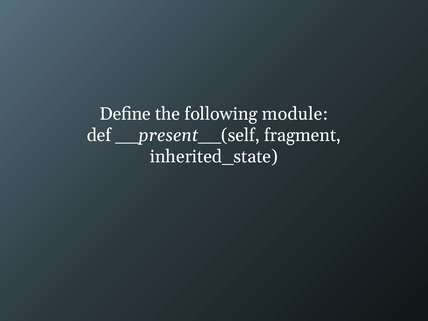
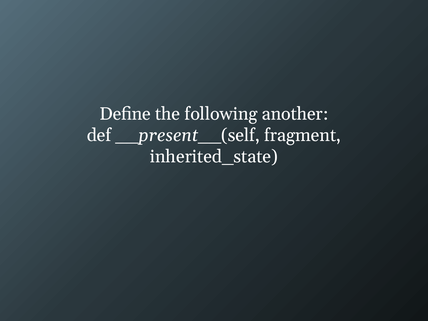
module: module -> another
